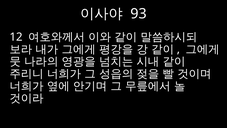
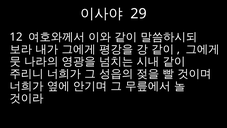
93: 93 -> 29
